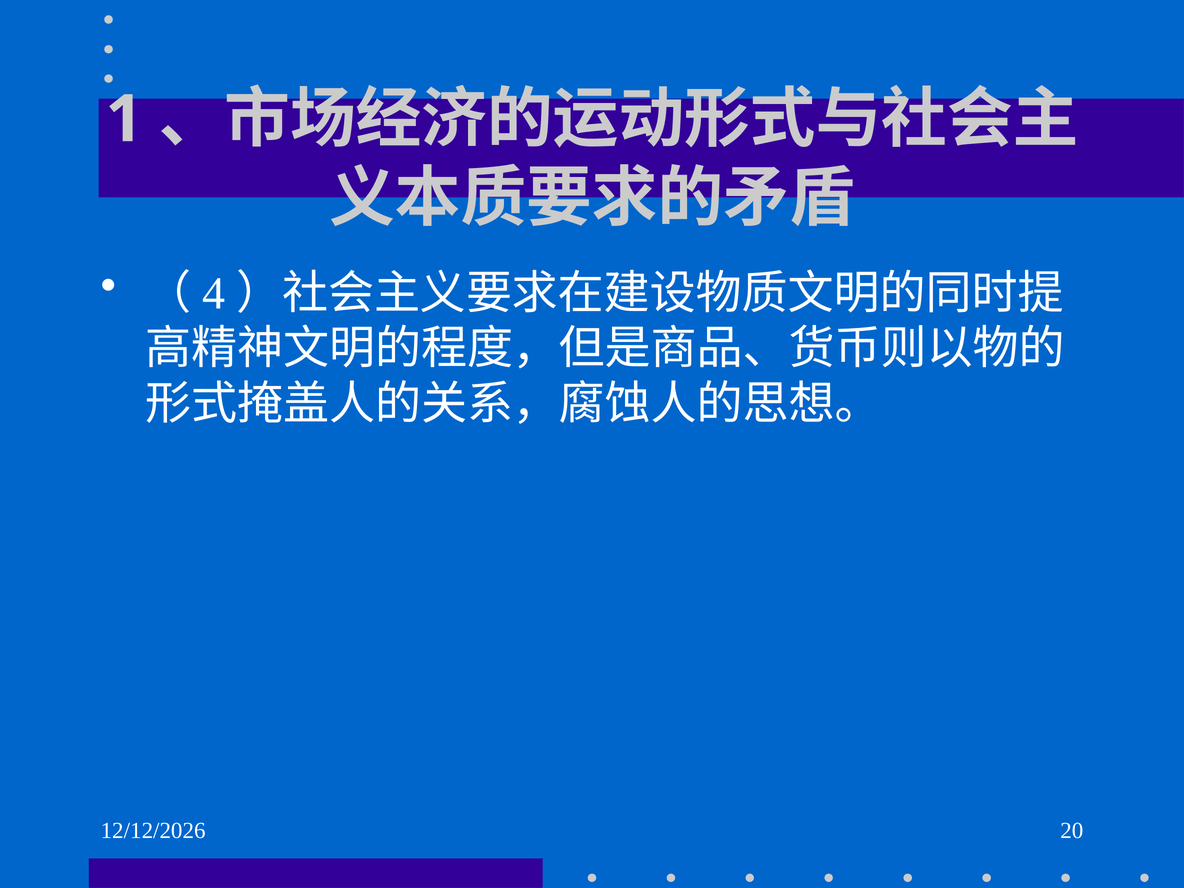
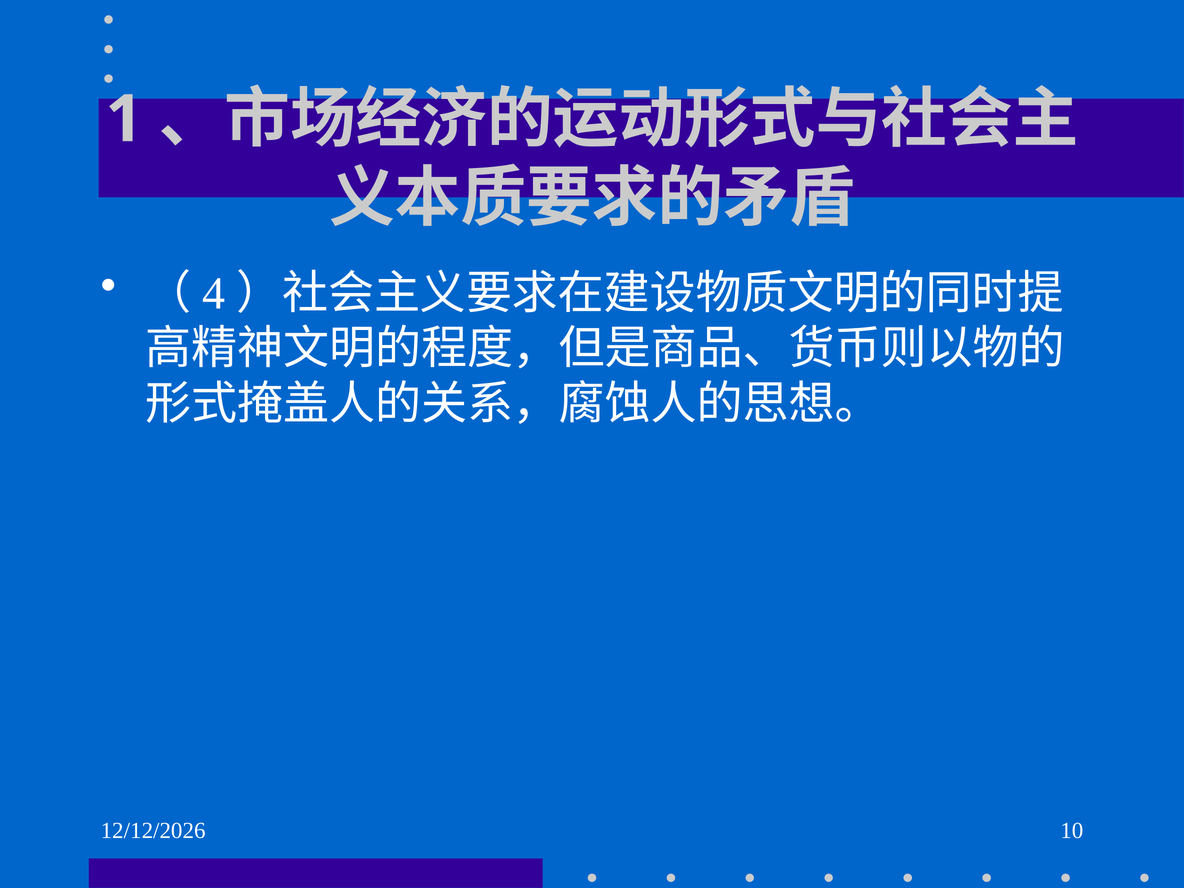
20: 20 -> 10
